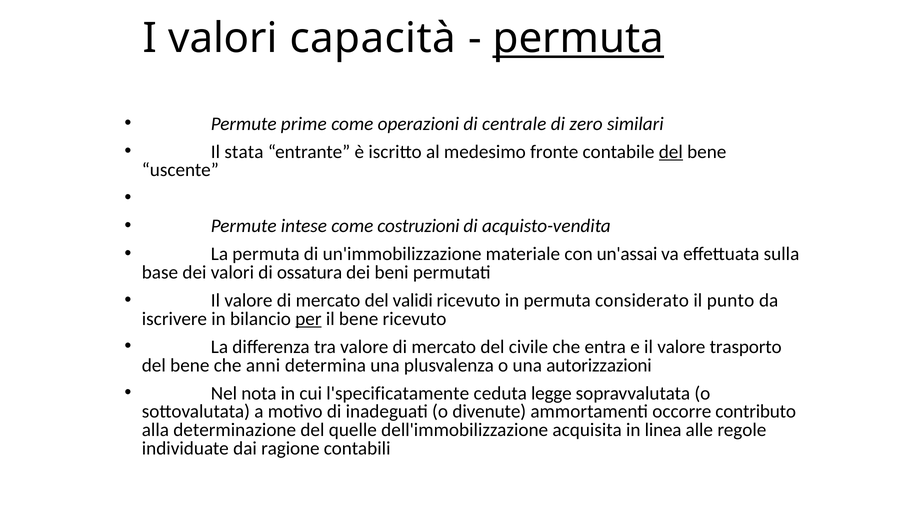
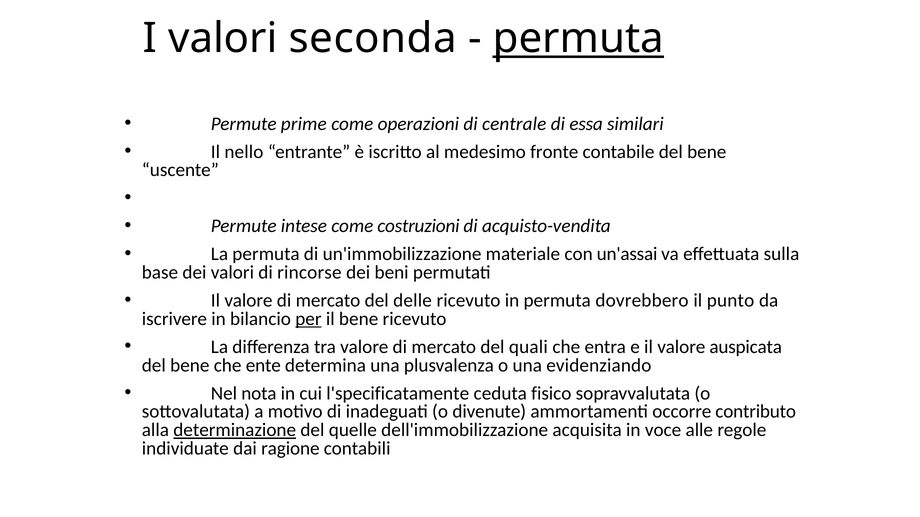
capacità: capacità -> seconda
zero: zero -> essa
stata: stata -> nello
del at (671, 152) underline: present -> none
ossatura: ossatura -> rincorse
validi: validi -> delle
considerato: considerato -> dovrebbero
civile: civile -> quali
trasporto: trasporto -> auspicata
anni: anni -> ente
autorizzazioni: autorizzazioni -> evidenziando
legge: legge -> fisico
determinazione underline: none -> present
linea: linea -> voce
